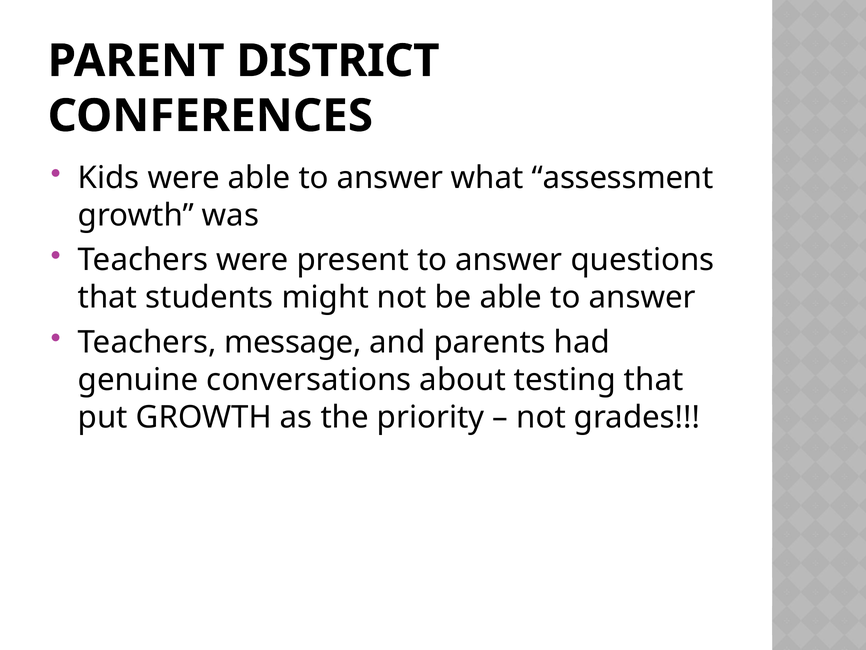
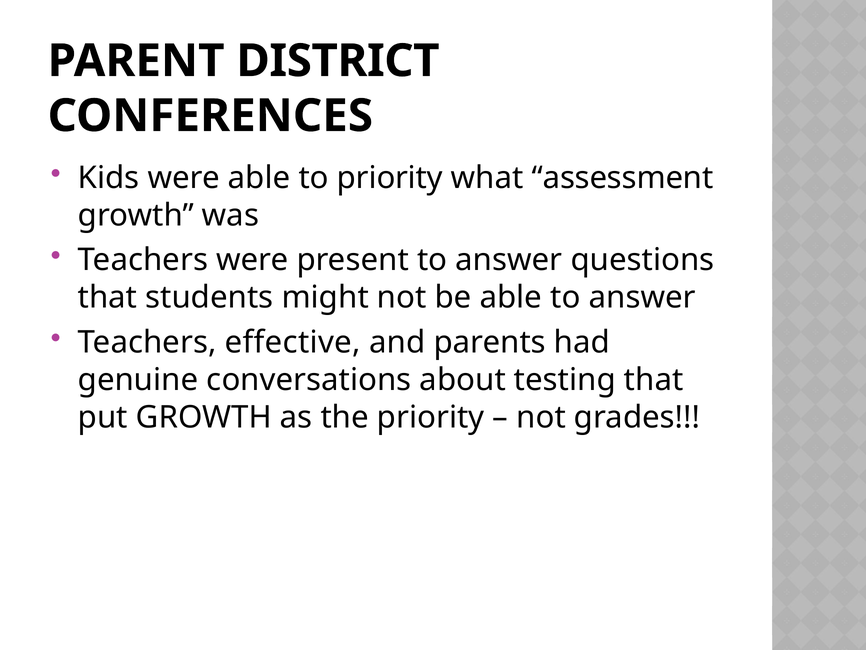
were able to answer: answer -> priority
message: message -> effective
